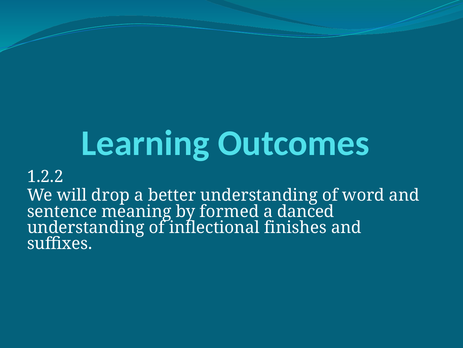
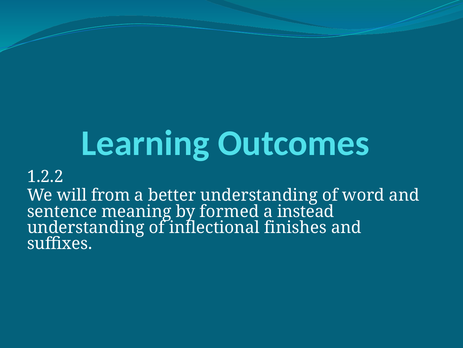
drop: drop -> from
danced: danced -> instead
